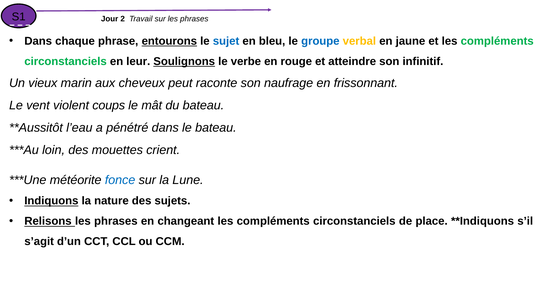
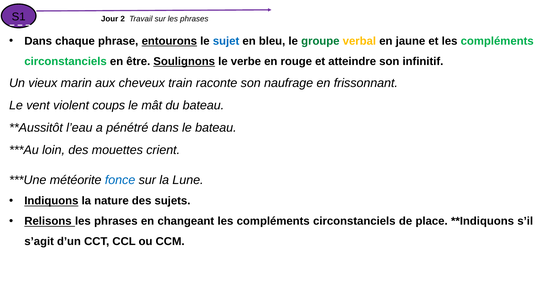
groupe colour: blue -> green
leur: leur -> être
peut: peut -> train
